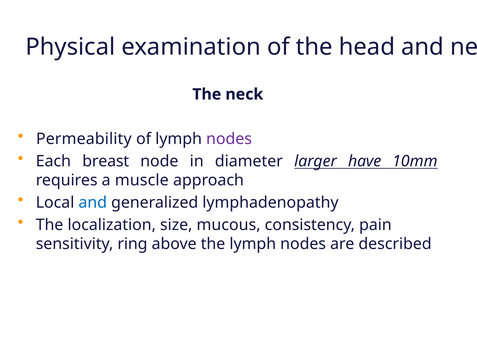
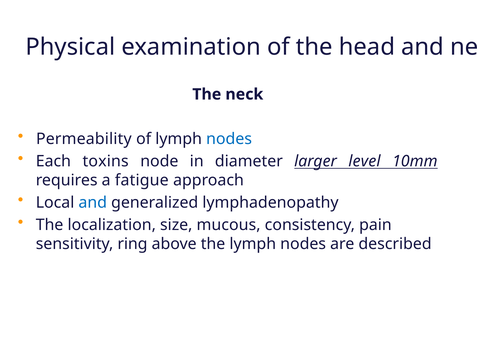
nodes at (229, 139) colour: purple -> blue
breast: breast -> toxins
have: have -> level
muscle: muscle -> fatigue
